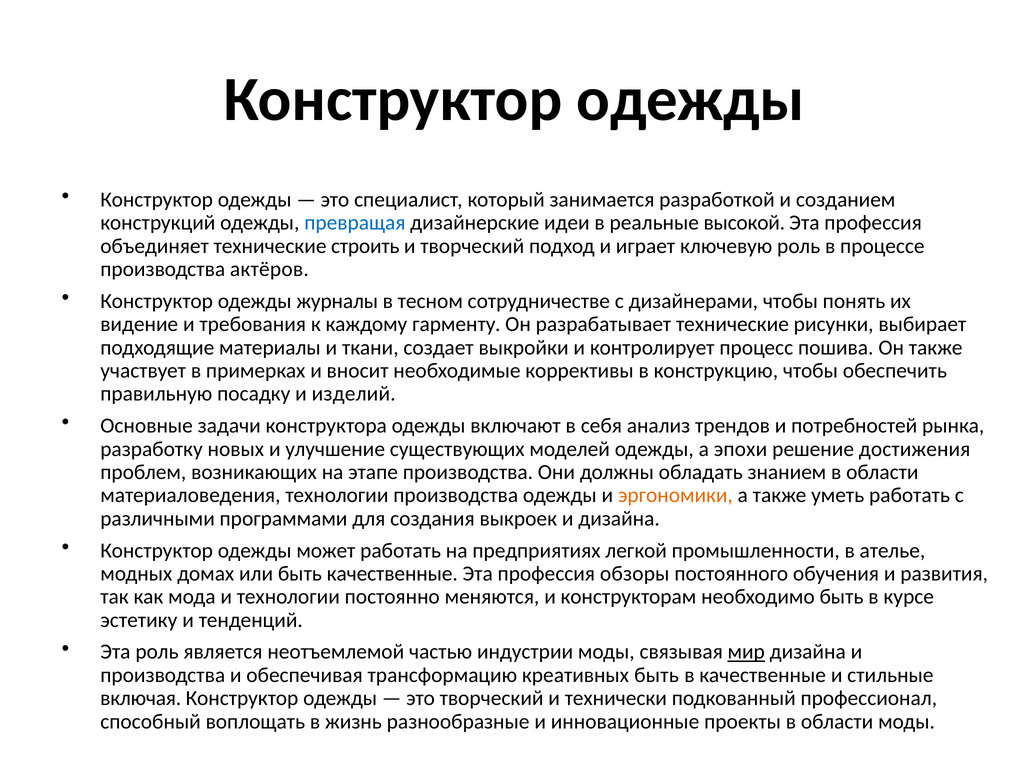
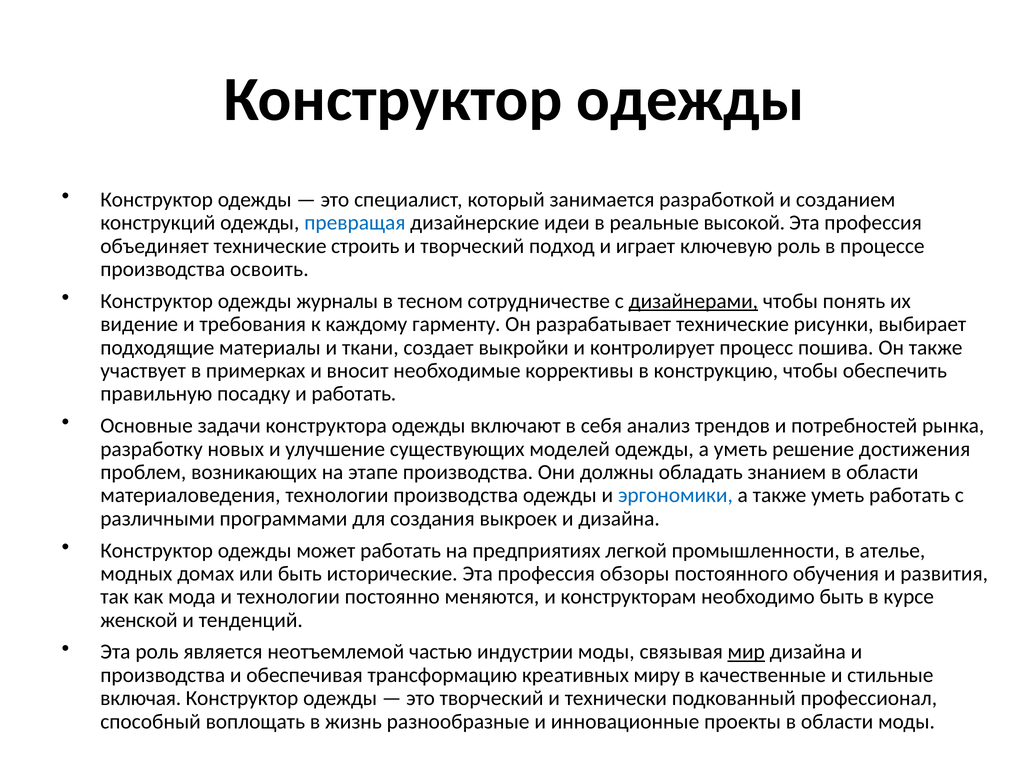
актёров: актёров -> освоить
дизайнерами underline: none -> present
и изделий: изделий -> работать
а эпохи: эпохи -> уметь
эргономики colour: orange -> blue
быть качественные: качественные -> исторические
эстетику: эстетику -> женской
креативных быть: быть -> миру
